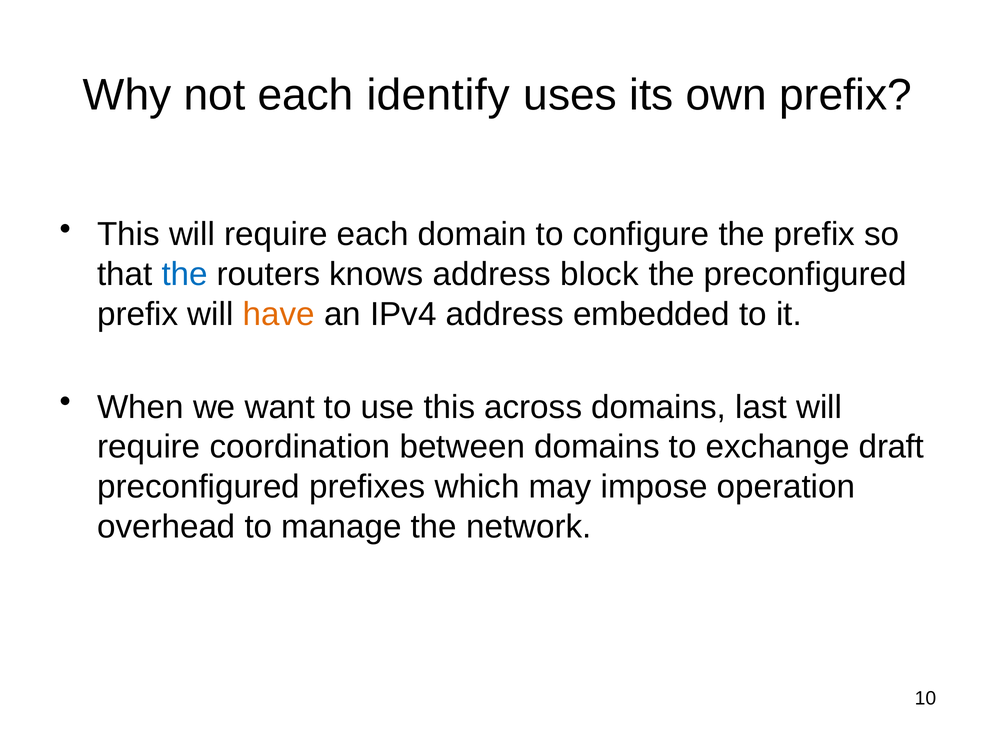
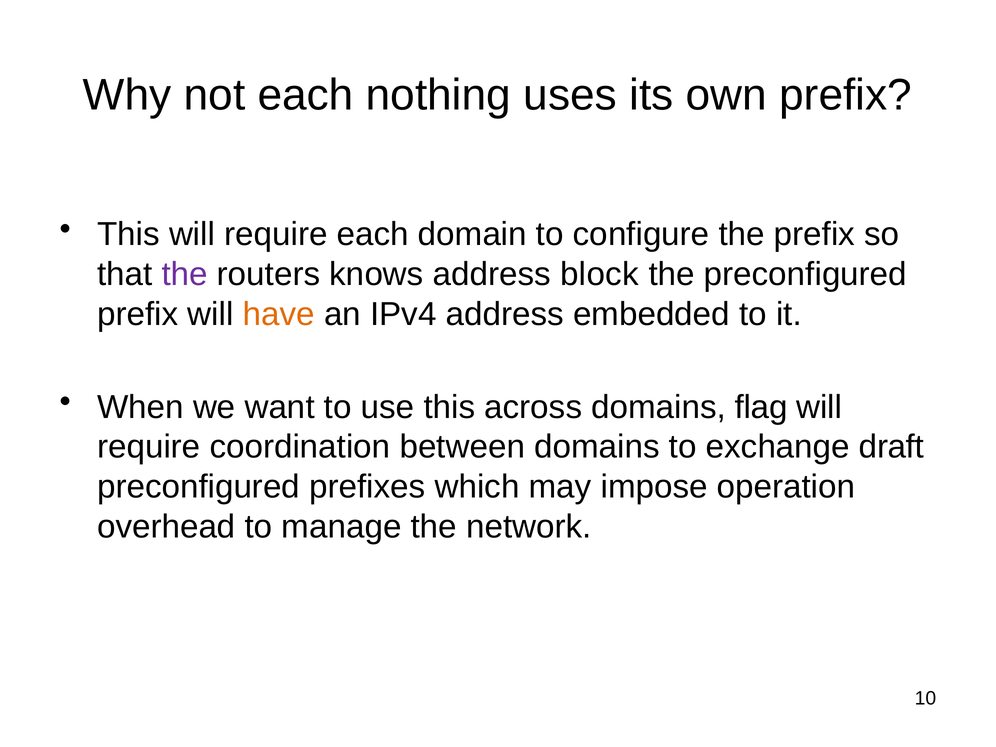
identify: identify -> nothing
the at (185, 274) colour: blue -> purple
last: last -> flag
